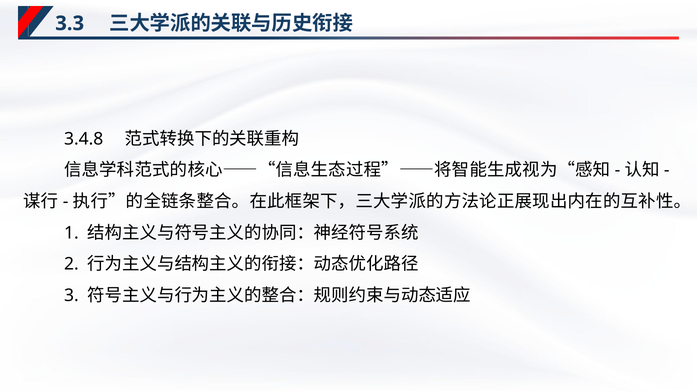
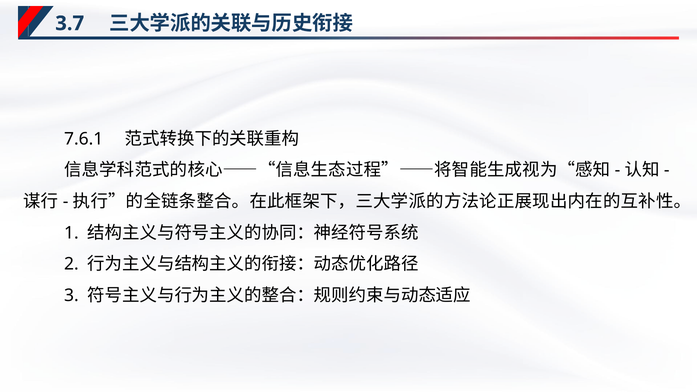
3.3: 3.3 -> 3.7
3.4.8: 3.4.8 -> 7.6.1
